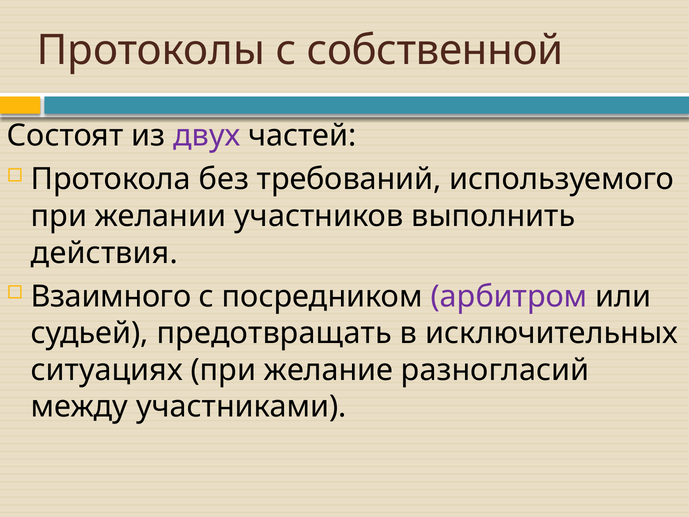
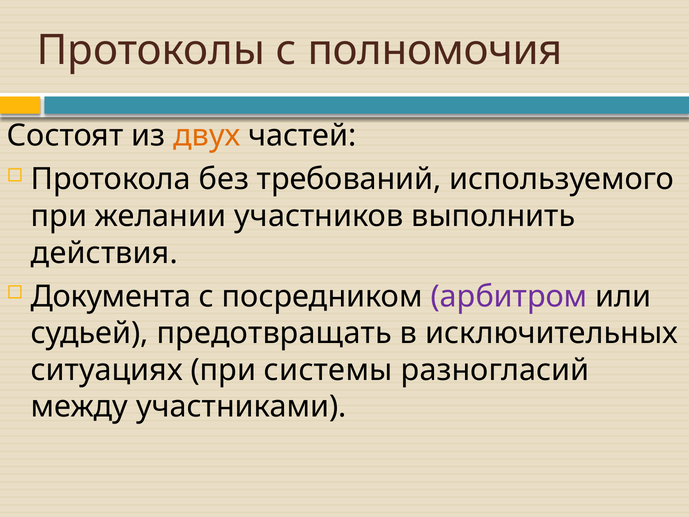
собственной: собственной -> полномочия
двух colour: purple -> orange
Взаимного: Взаимного -> Документа
желание: желание -> системы
